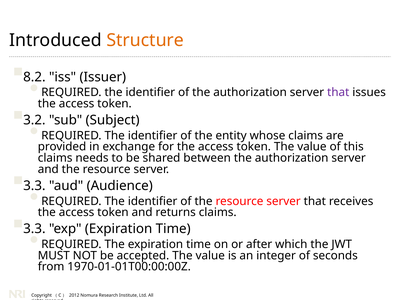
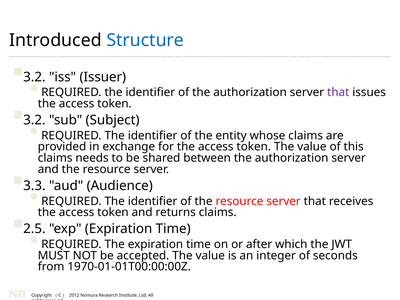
Structure colour: orange -> blue
8.2 at (34, 77): 8.2 -> 3.2
3.3 at (34, 229): 3.3 -> 2.5
